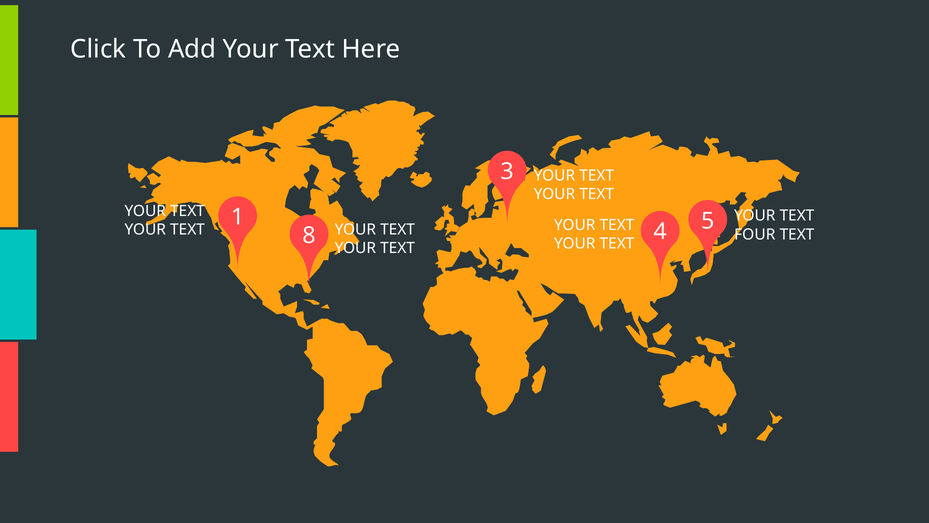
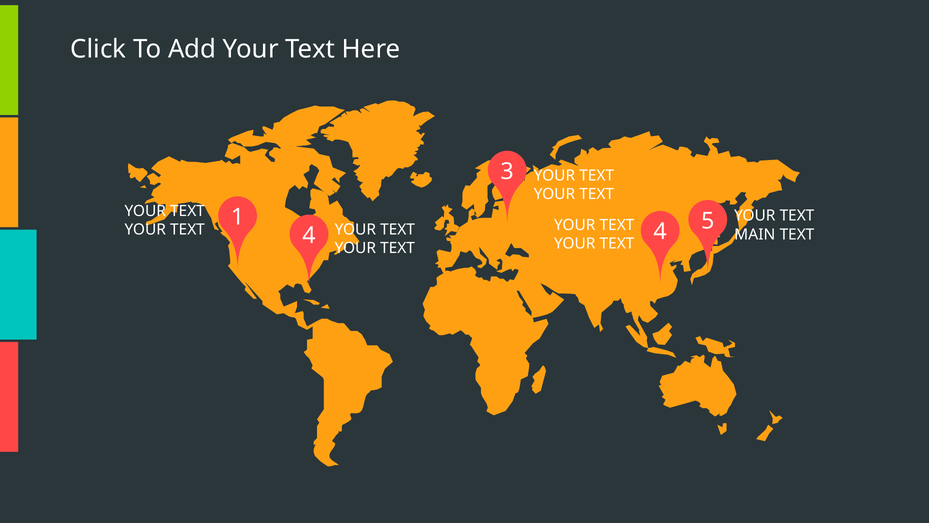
8 at (309, 235): 8 -> 4
FOUR: FOUR -> MAIN
